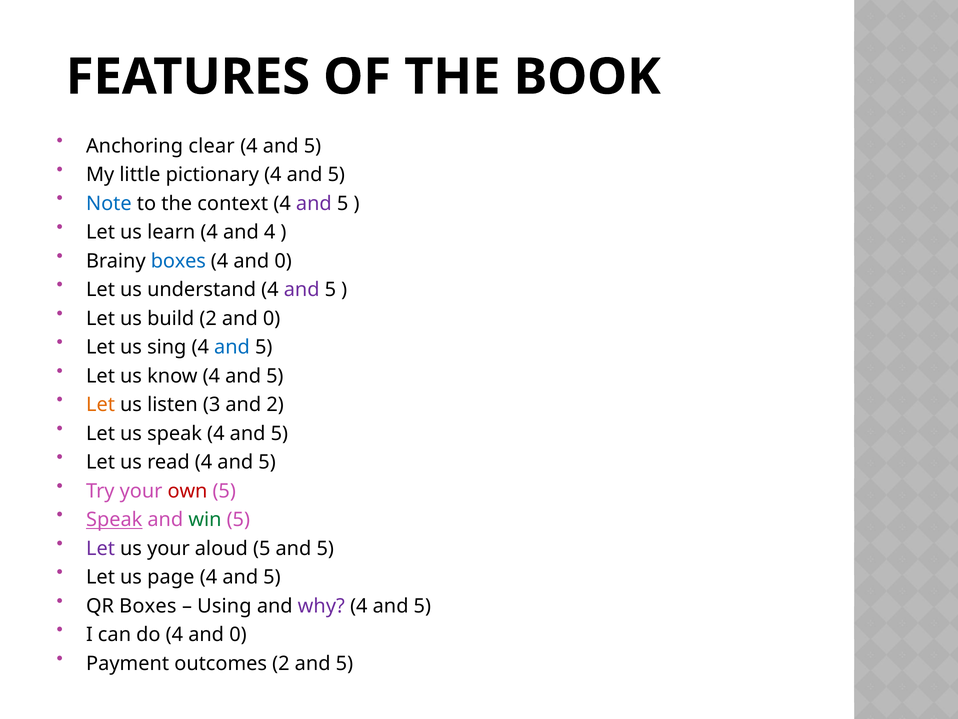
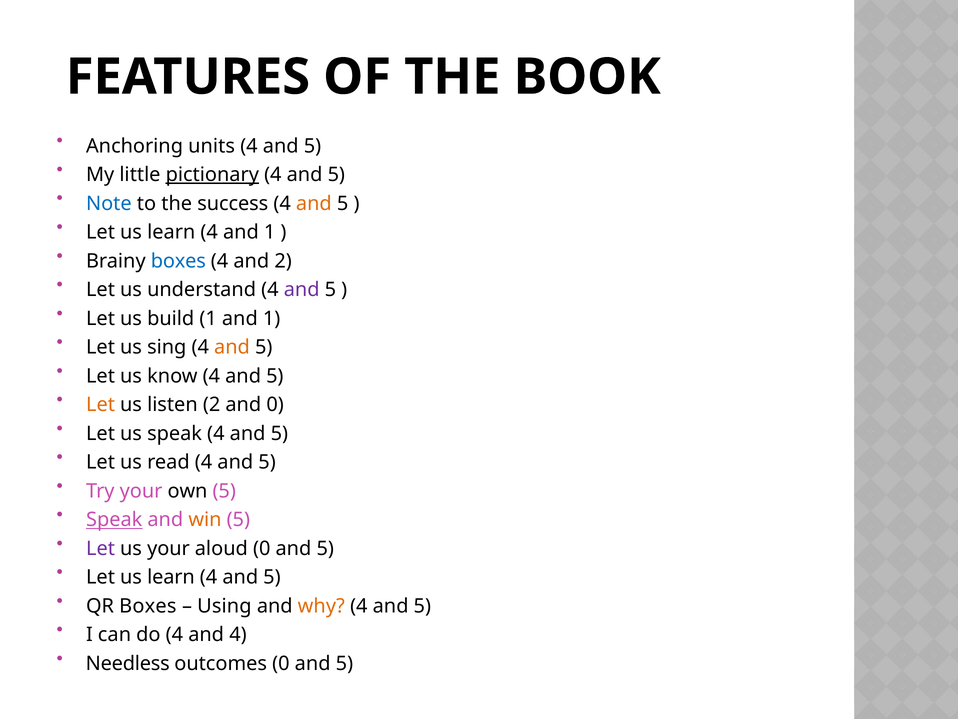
clear: clear -> units
pictionary underline: none -> present
context: context -> success
and at (314, 203) colour: purple -> orange
4 and 4: 4 -> 1
0 at (283, 261): 0 -> 2
build 2: 2 -> 1
0 at (272, 318): 0 -> 1
and at (232, 347) colour: blue -> orange
listen 3: 3 -> 2
and 2: 2 -> 0
own colour: red -> black
win colour: green -> orange
aloud 5: 5 -> 0
page at (171, 577): page -> learn
why colour: purple -> orange
do 4 and 0: 0 -> 4
Payment: Payment -> Needless
outcomes 2: 2 -> 0
